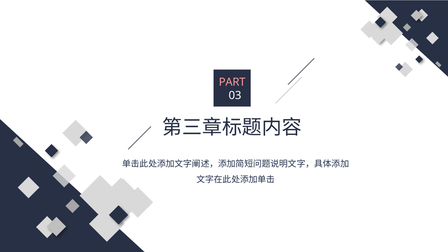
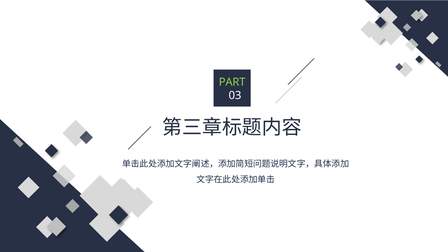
PART colour: pink -> light green
